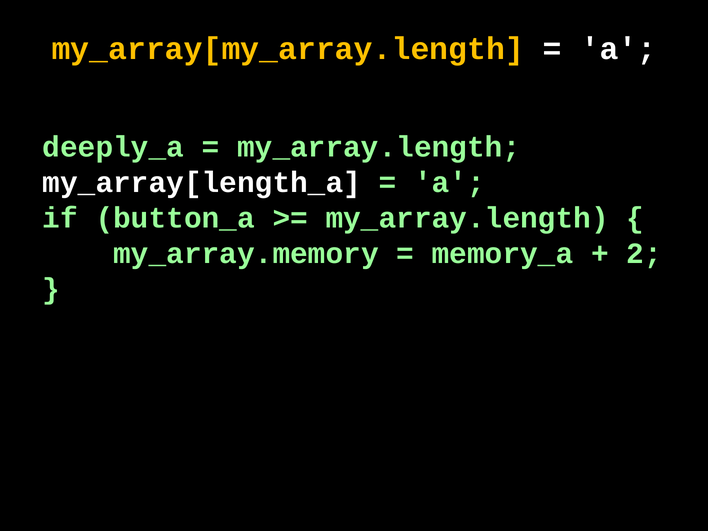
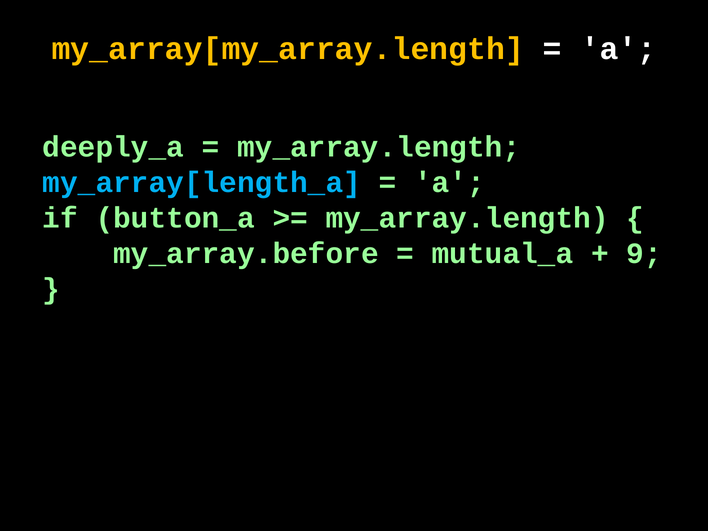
my_array[length_a colour: white -> light blue
my_array.memory: my_array.memory -> my_array.before
memory_a: memory_a -> mutual_a
2: 2 -> 9
